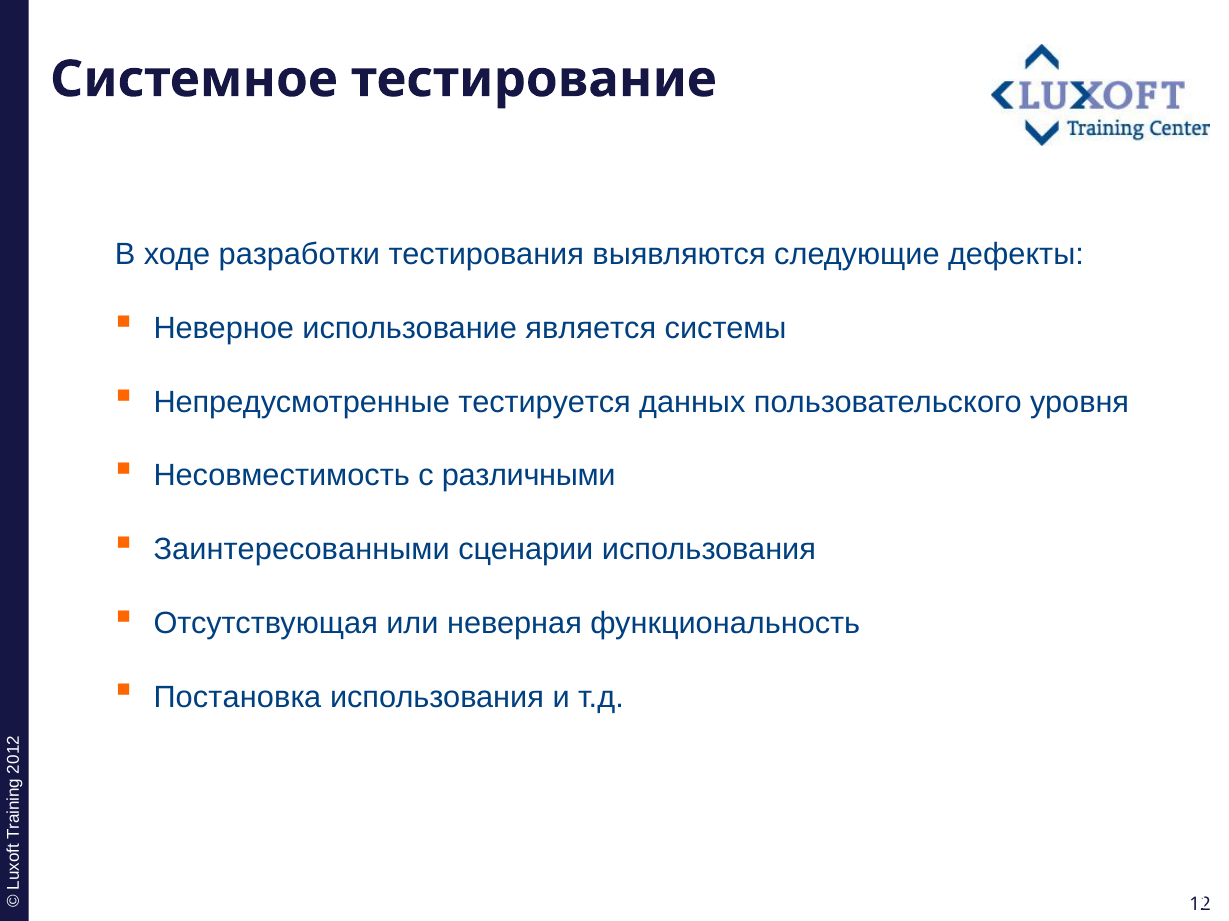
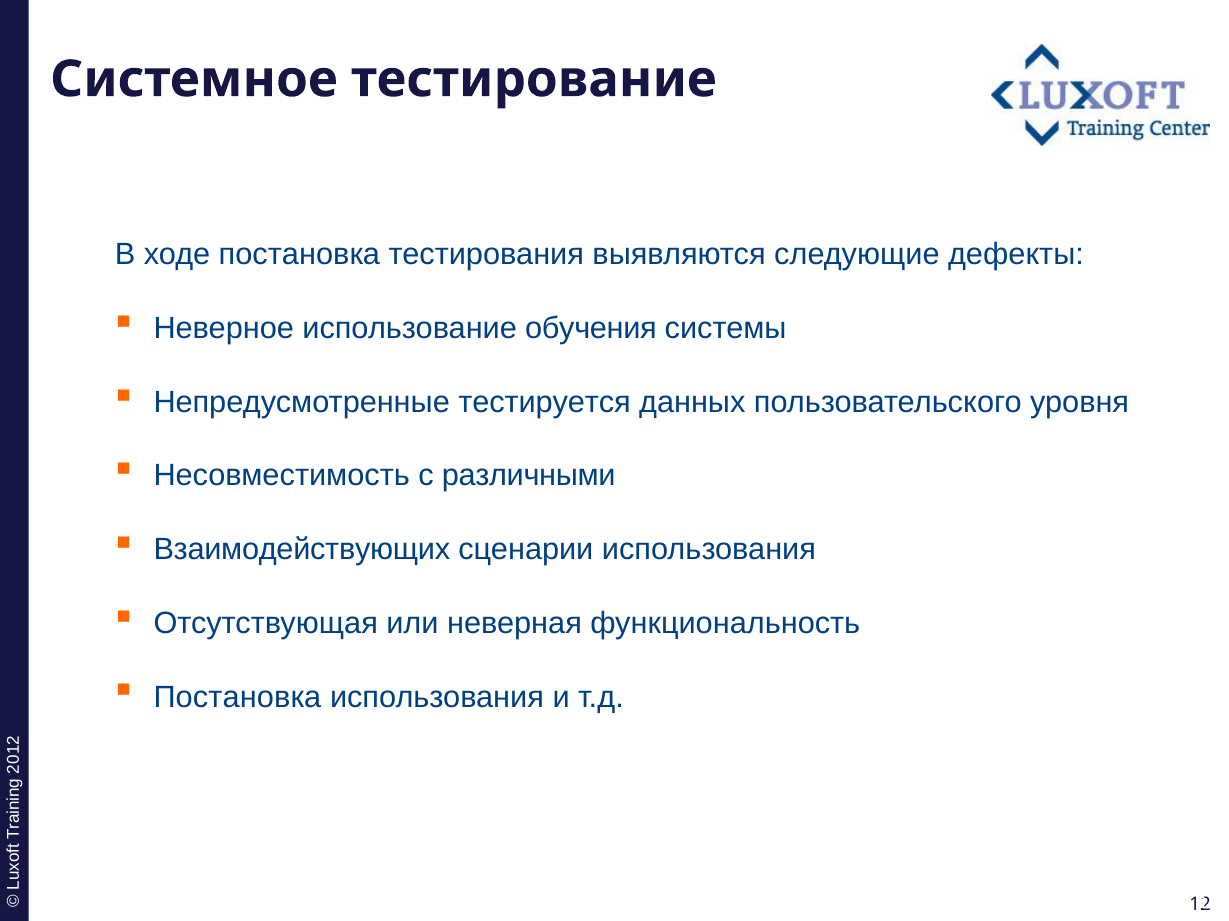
ходе разработки: разработки -> постановка
является: является -> обучения
Заинтересованными: Заинтересованными -> Взаимодействующих
